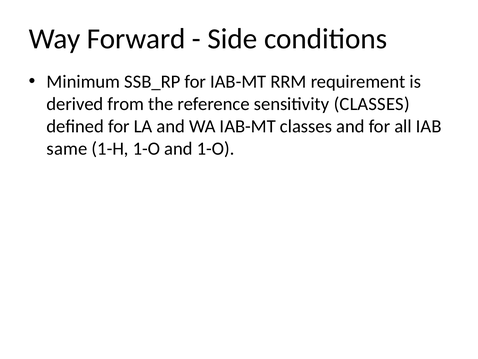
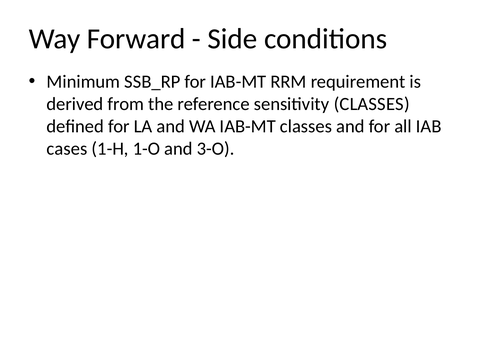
same: same -> cases
and 1-O: 1-O -> 3-O
